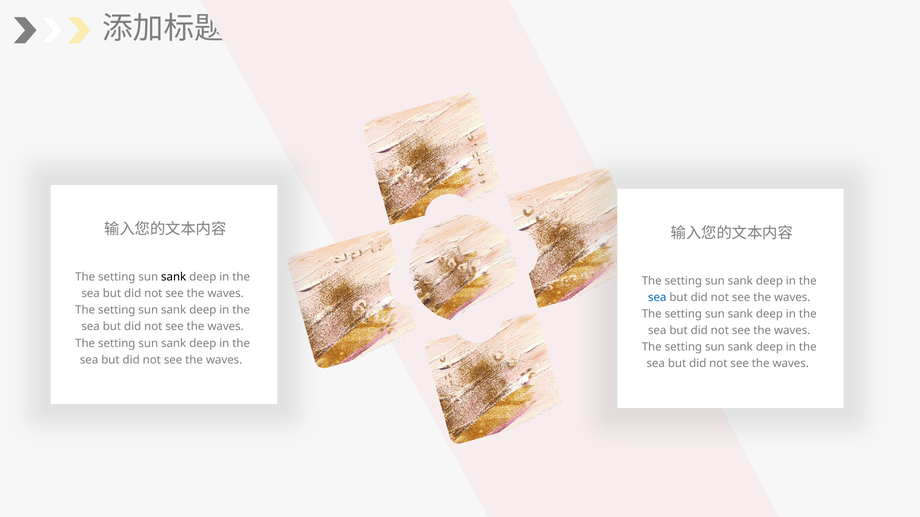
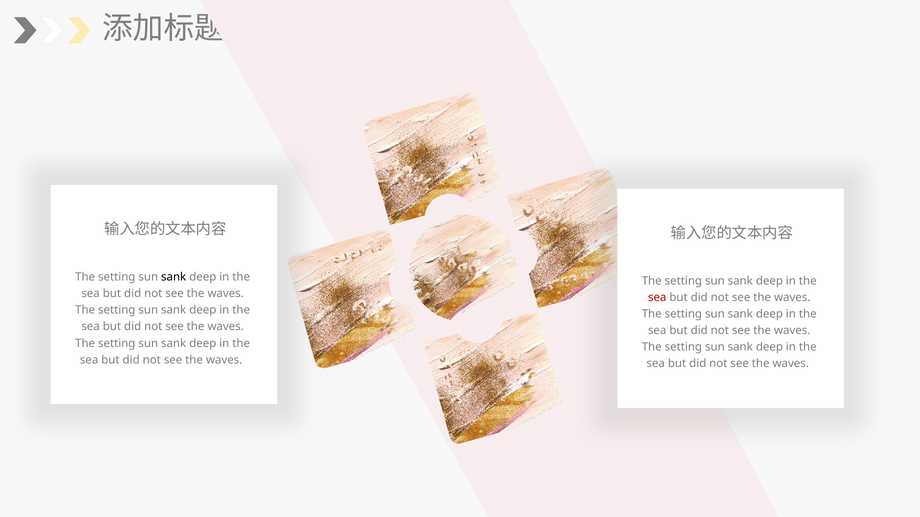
sea at (657, 298) colour: blue -> red
